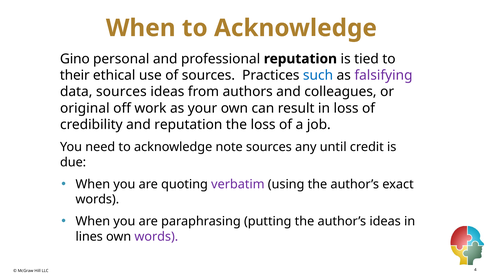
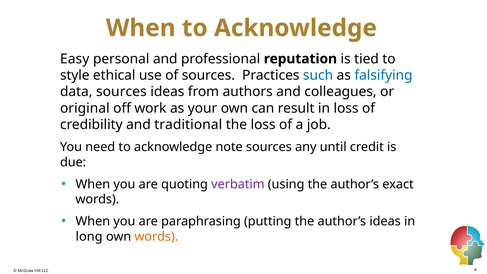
Gino: Gino -> Easy
their: their -> style
falsifying colour: purple -> blue
and reputation: reputation -> traditional
lines: lines -> long
words at (156, 237) colour: purple -> orange
